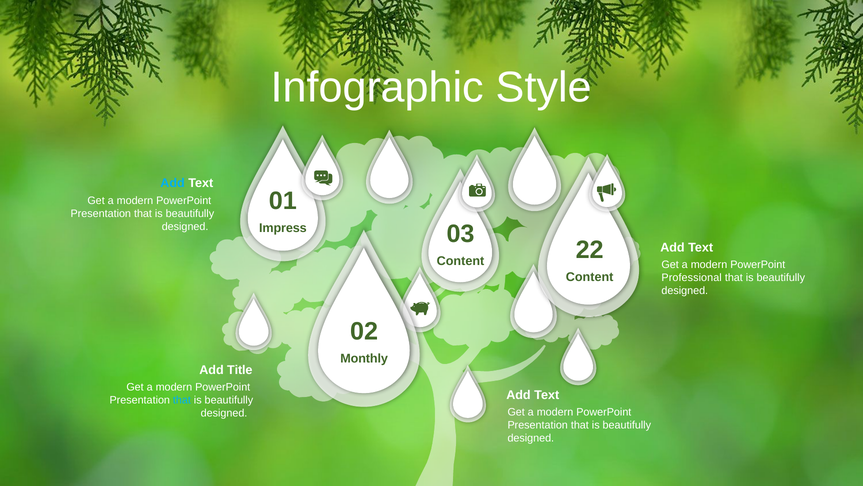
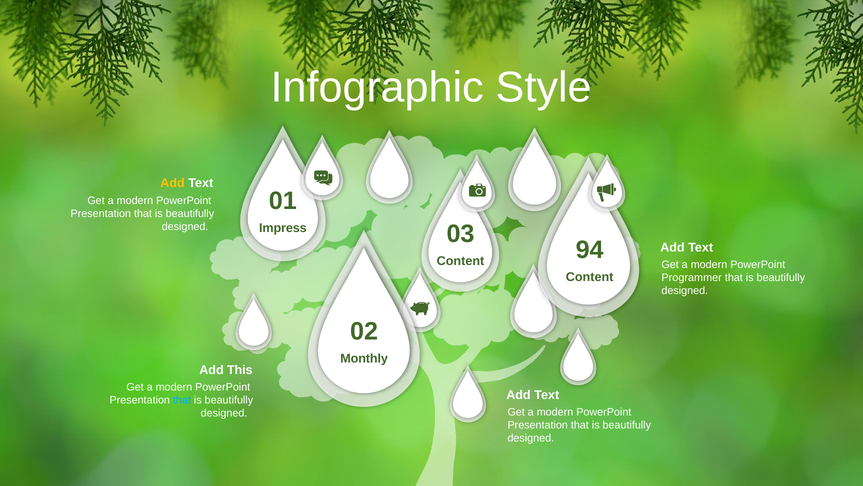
Add at (173, 183) colour: light blue -> yellow
22: 22 -> 94
Professional: Professional -> Programmer
Title: Title -> This
